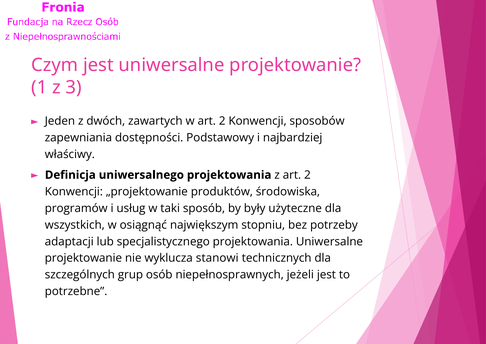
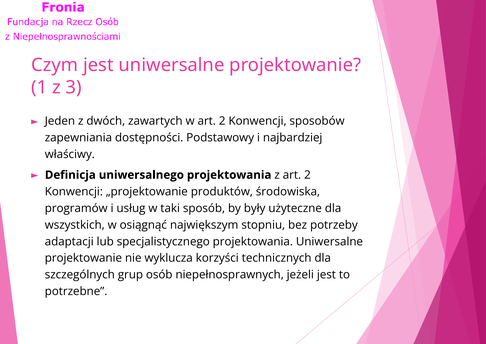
stanowi: stanowi -> korzyści
